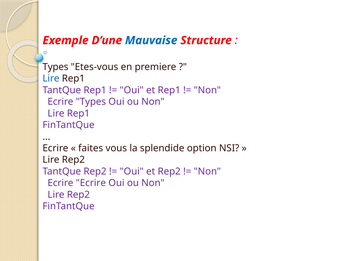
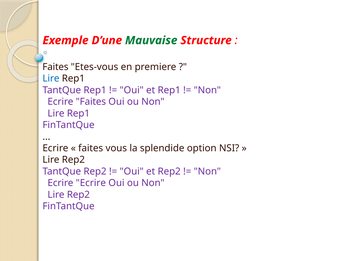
Mauvaise colour: blue -> green
Types at (55, 67): Types -> Faites
Ecrire Types: Types -> Faites
